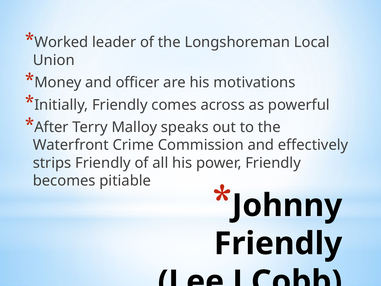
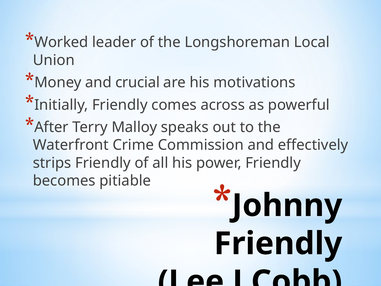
officer: officer -> crucial
